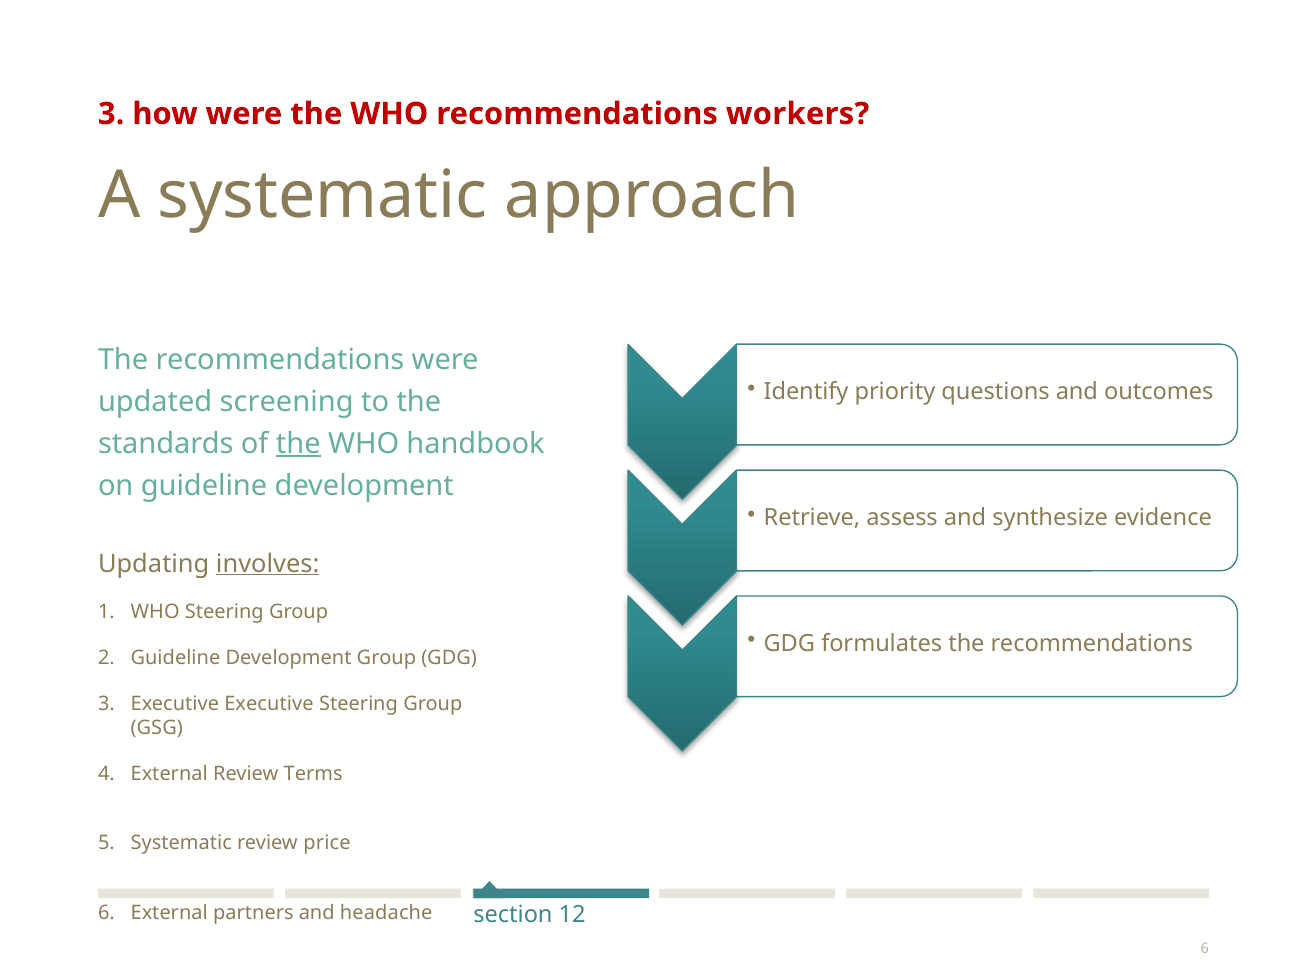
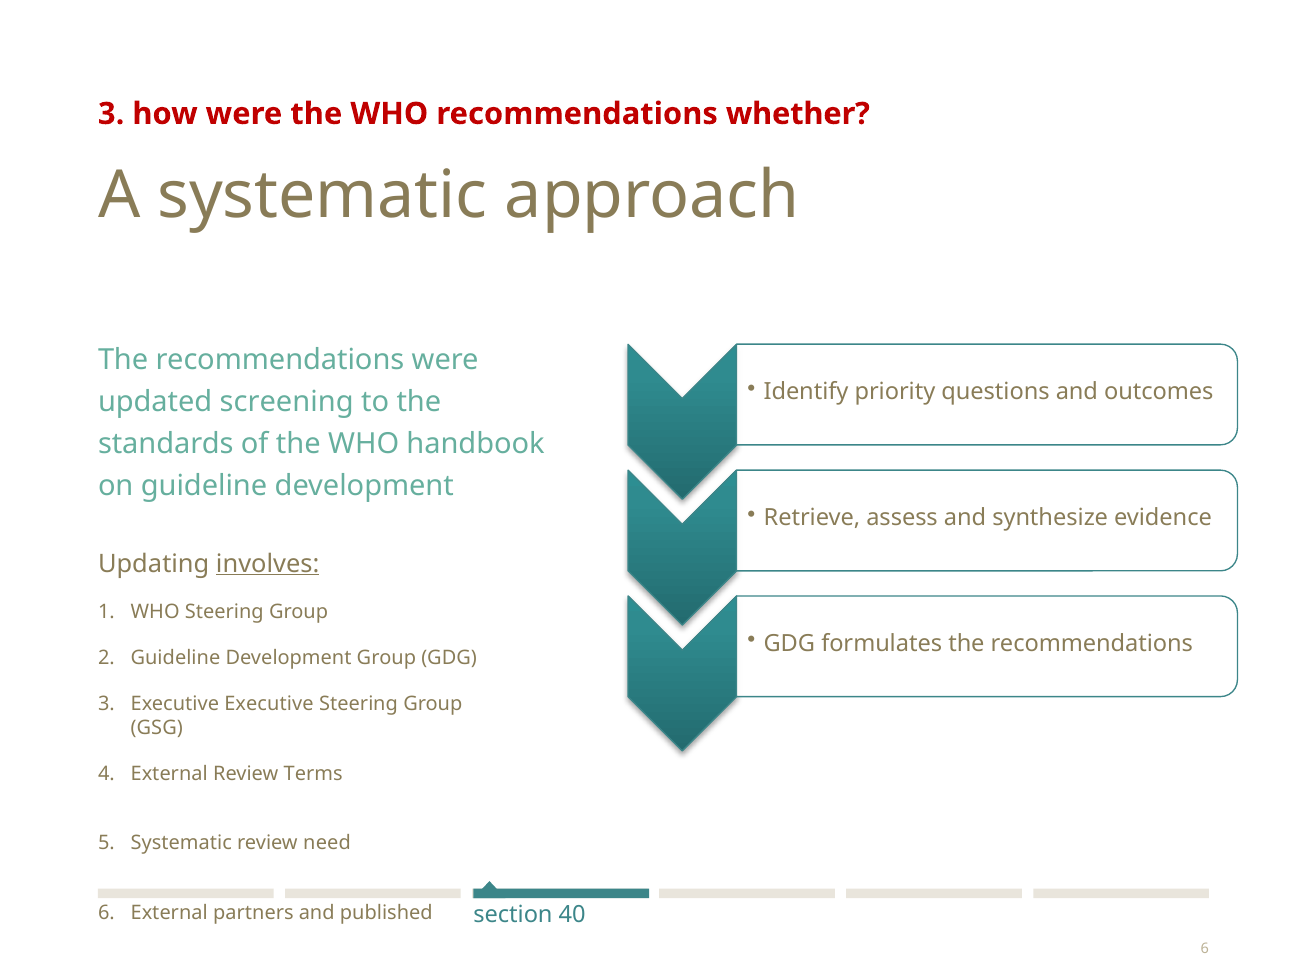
workers: workers -> whether
the at (298, 444) underline: present -> none
price: price -> need
headache: headache -> published
12: 12 -> 40
